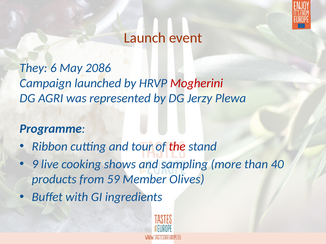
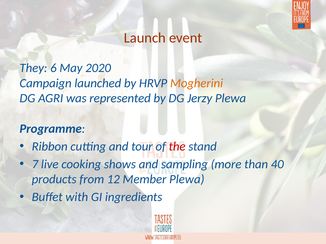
2086: 2086 -> 2020
Mogherini colour: red -> orange
9: 9 -> 7
59: 59 -> 12
Member Olives: Olives -> Plewa
